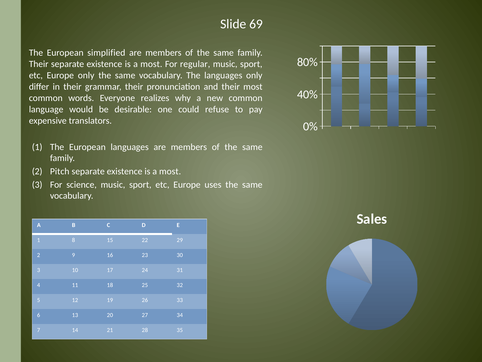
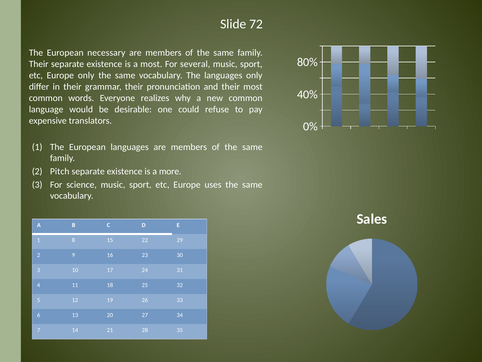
69: 69 -> 72
simplified: simplified -> necessary
regular: regular -> several
most at (170, 171): most -> more
